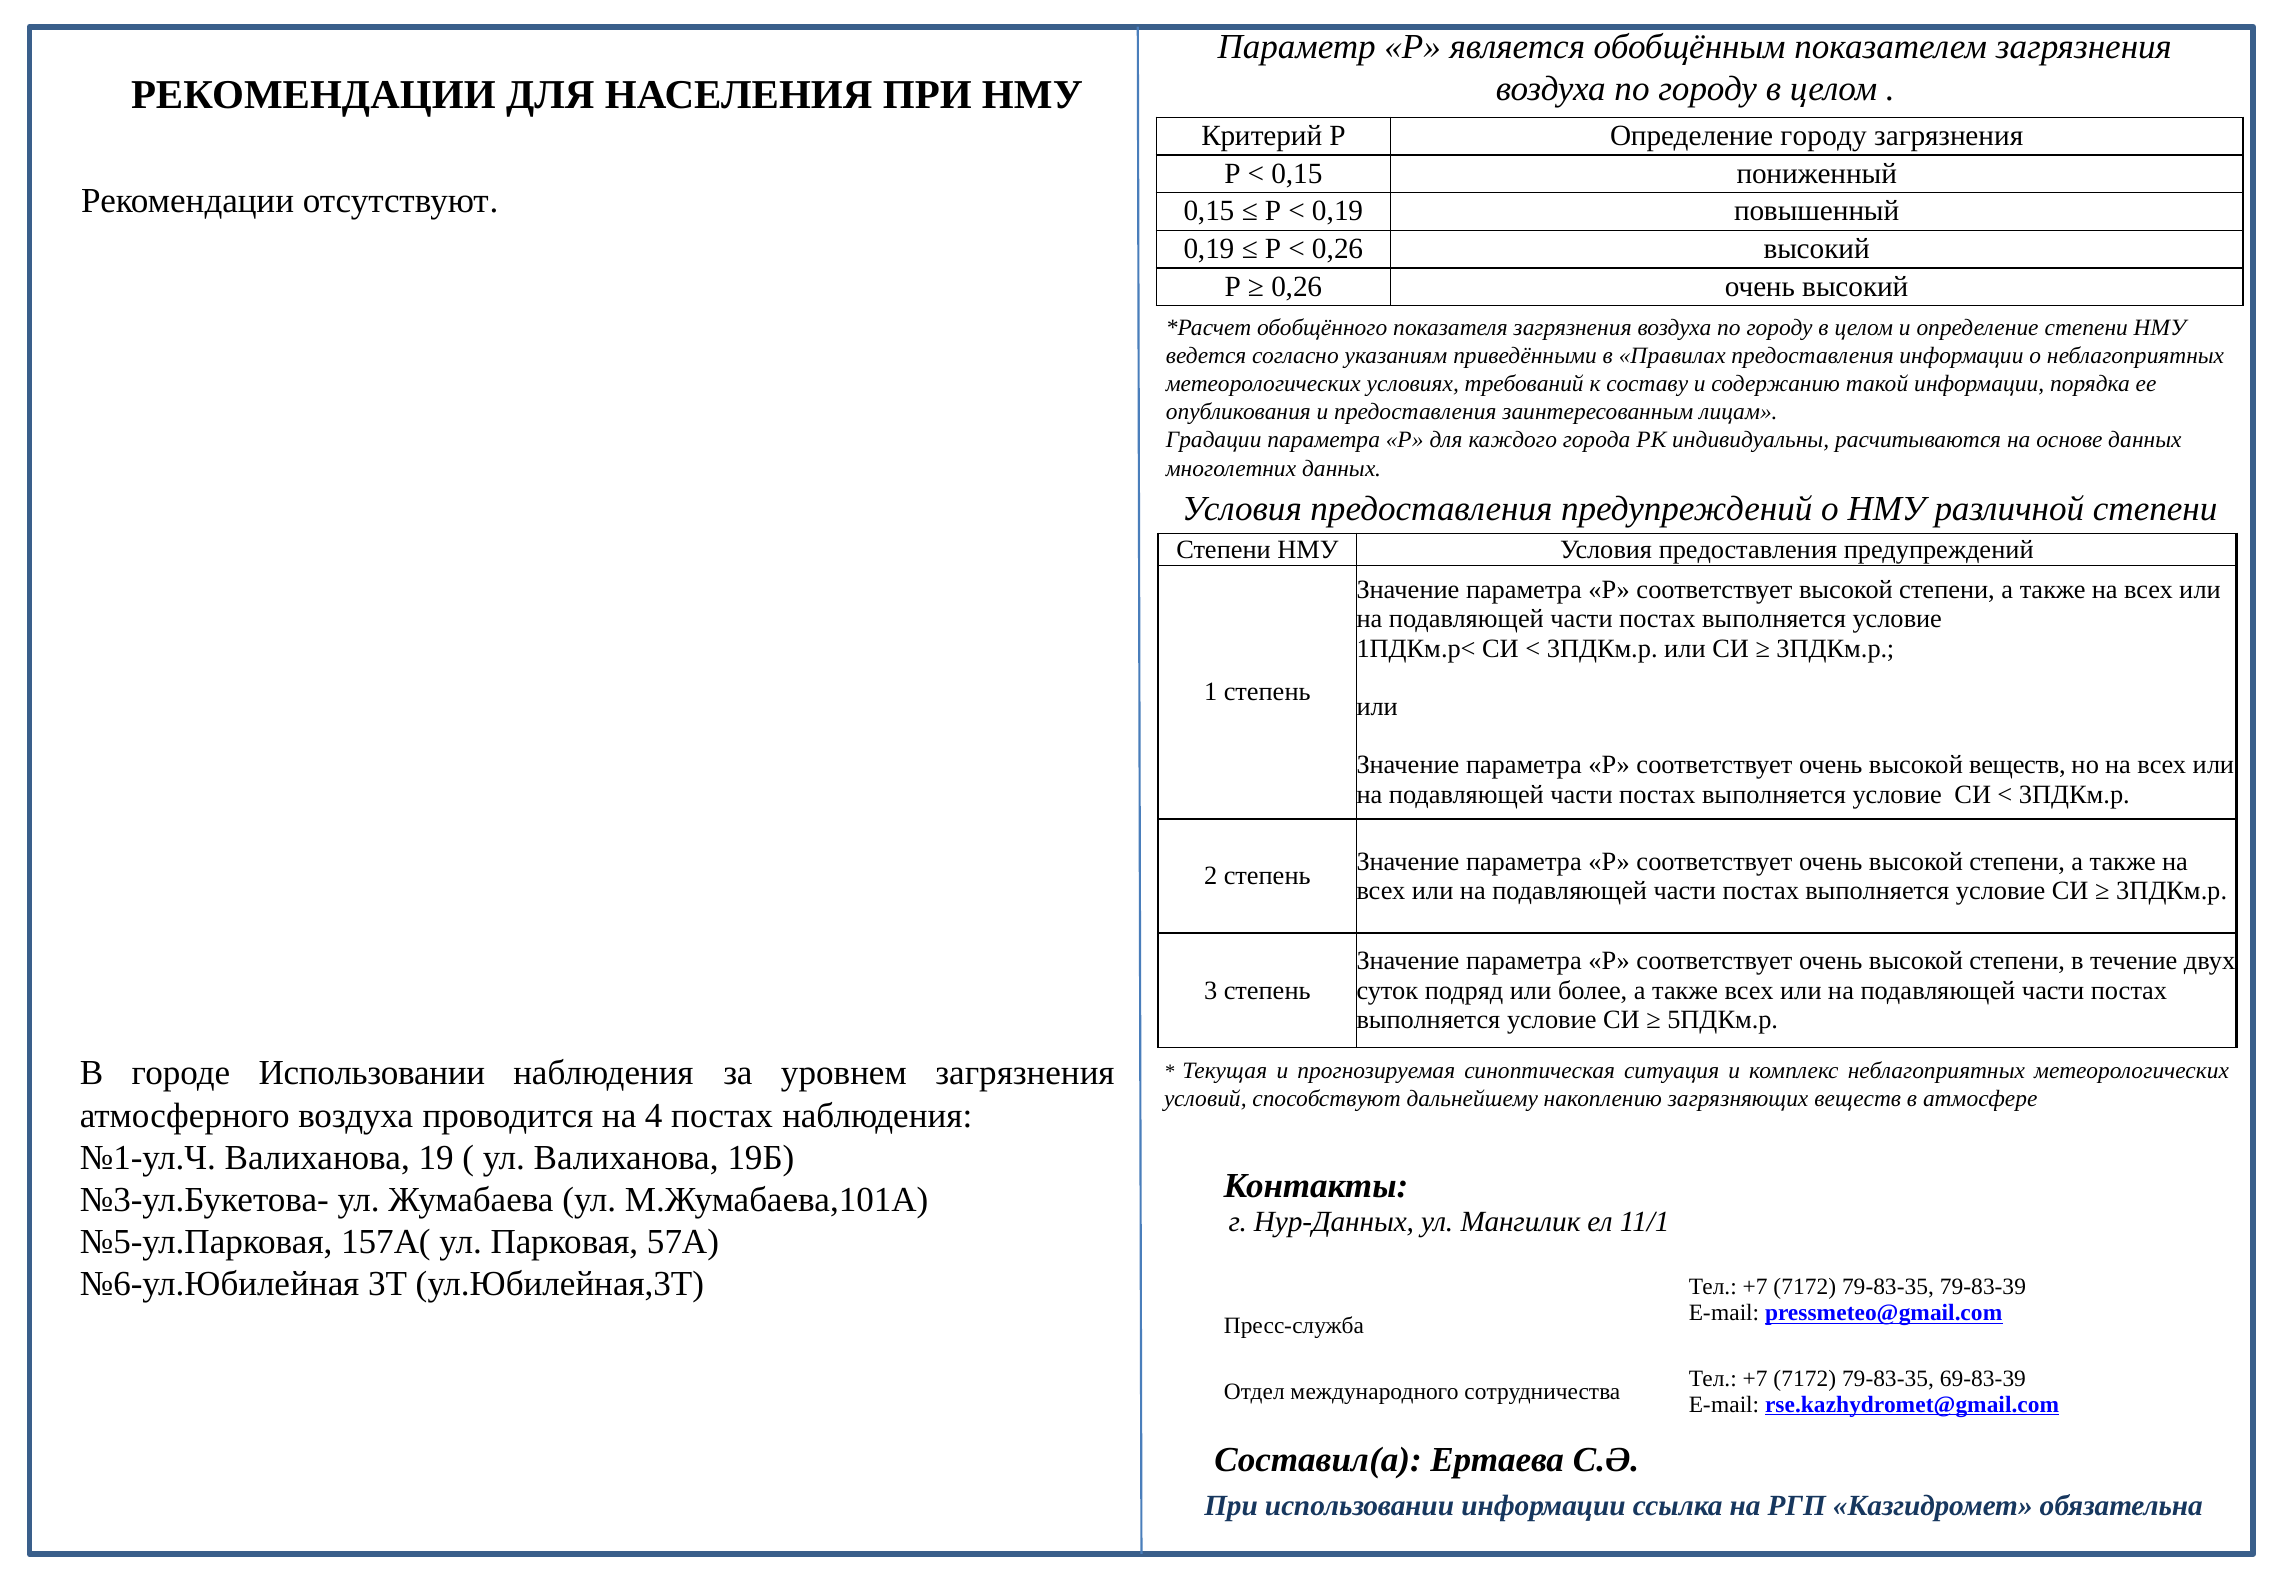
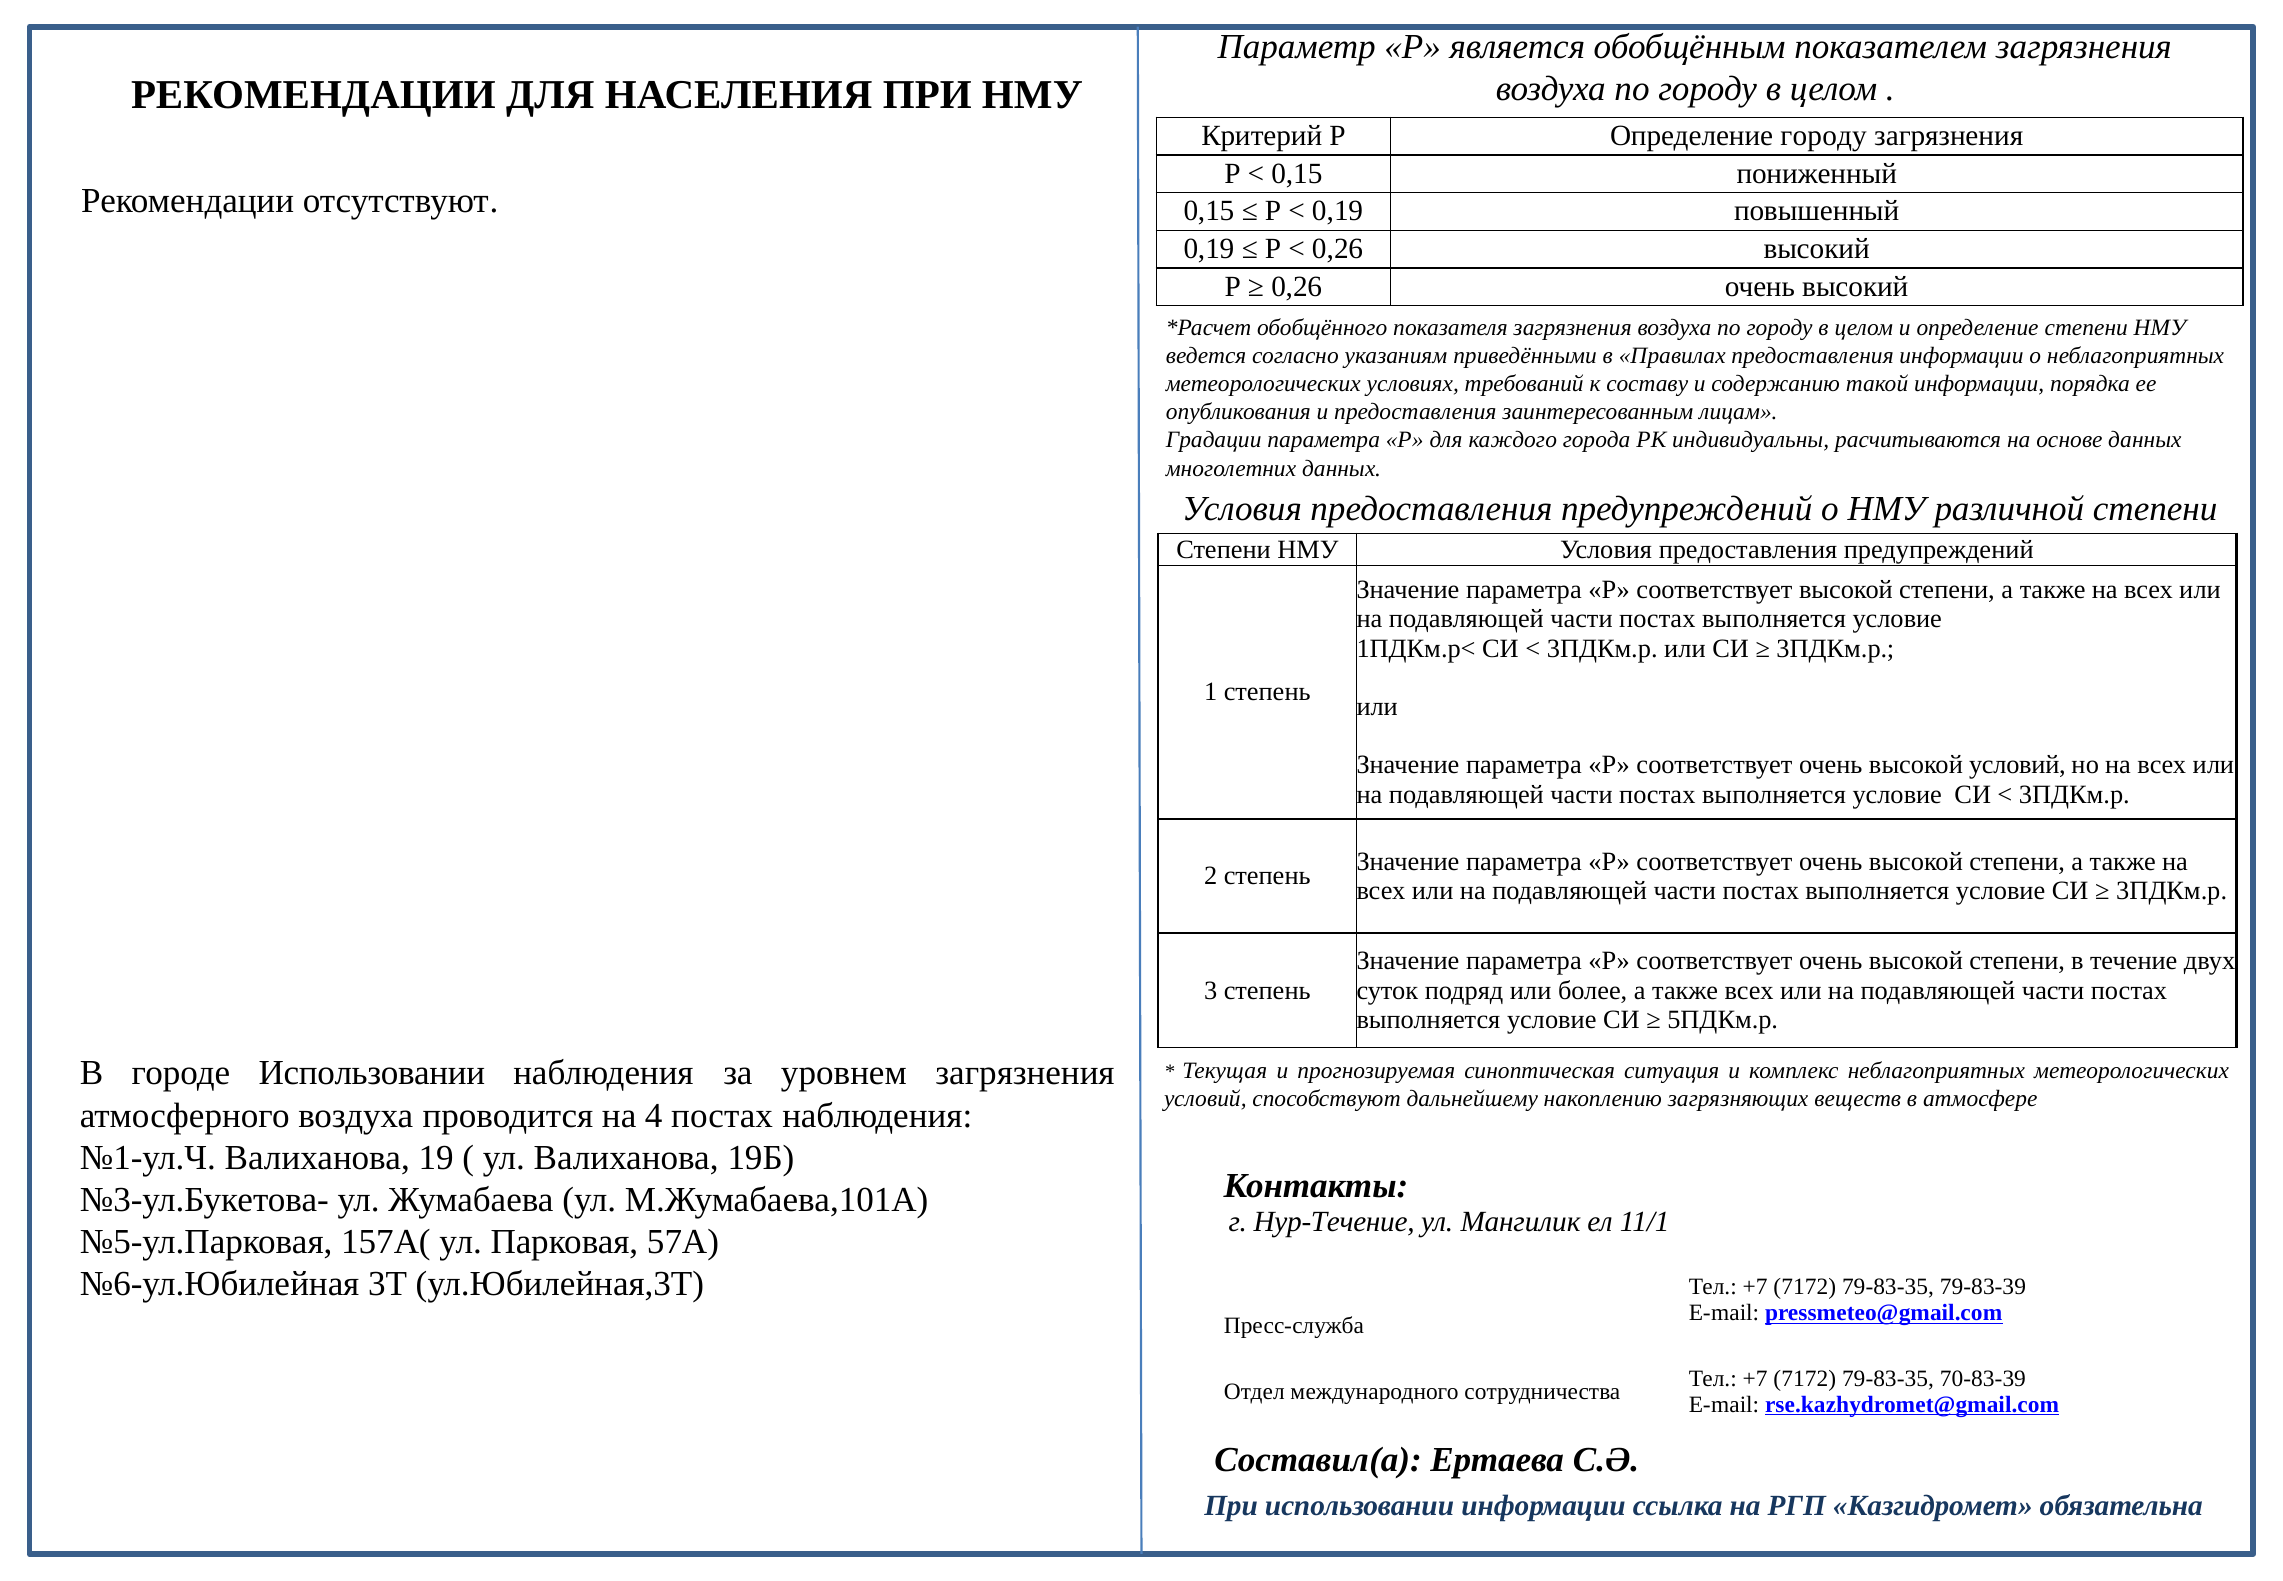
высокой веществ: веществ -> условий
Нур-Данных: Нур-Данных -> Нур-Течение
69-83-39: 69-83-39 -> 70-83-39
